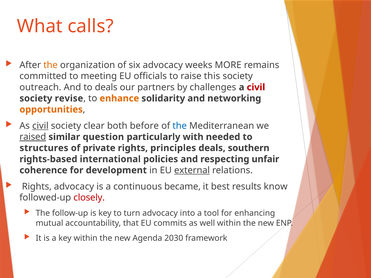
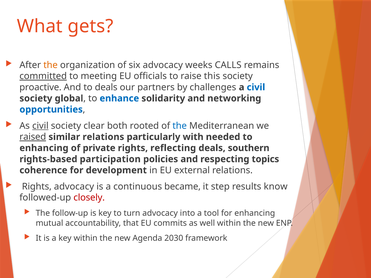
calls: calls -> gets
MORE: MORE -> CALLS
committed underline: none -> present
outreach: outreach -> proactive
civil at (256, 87) colour: red -> blue
revise: revise -> global
enhance colour: orange -> blue
opportunities colour: orange -> blue
before: before -> rooted
similar question: question -> relations
structures at (44, 148): structures -> enhancing
principles: principles -> reflecting
international: international -> participation
unfair: unfair -> topics
external underline: present -> none
best: best -> step
